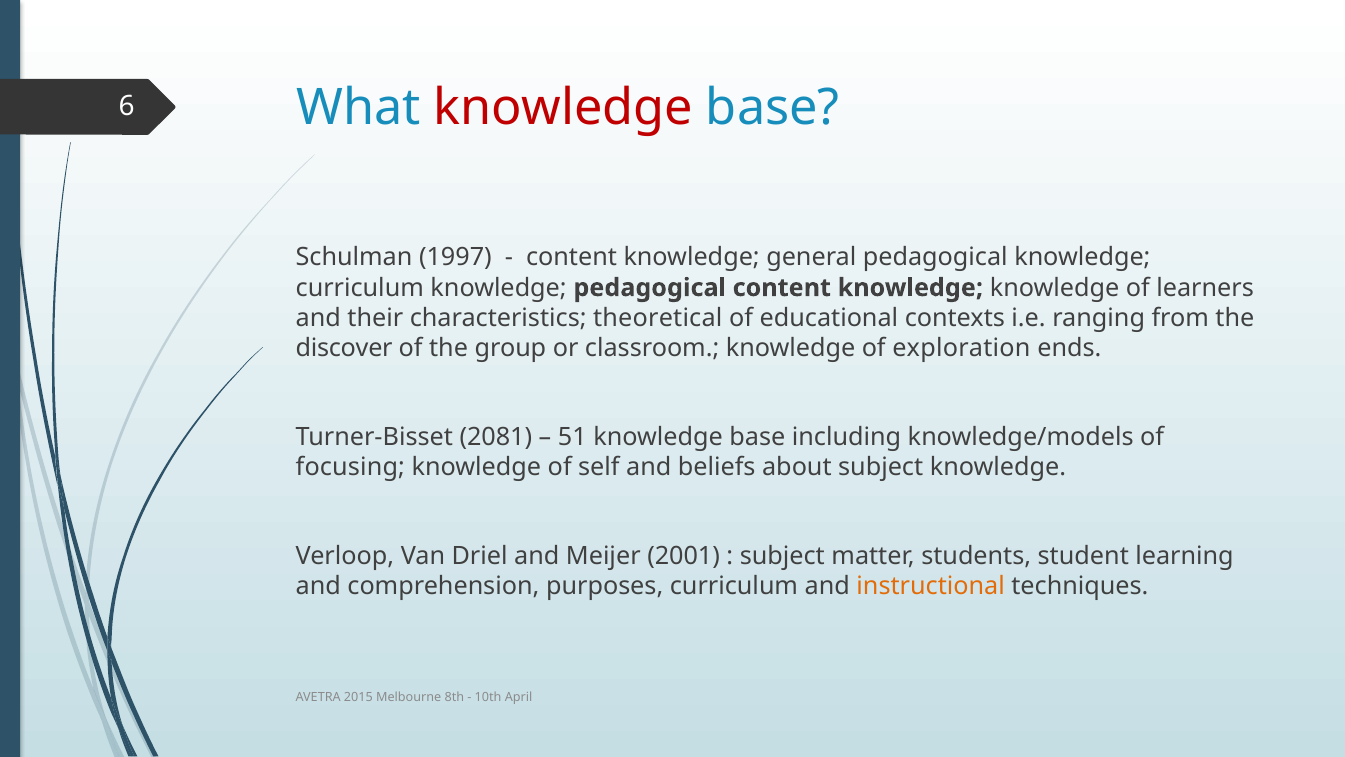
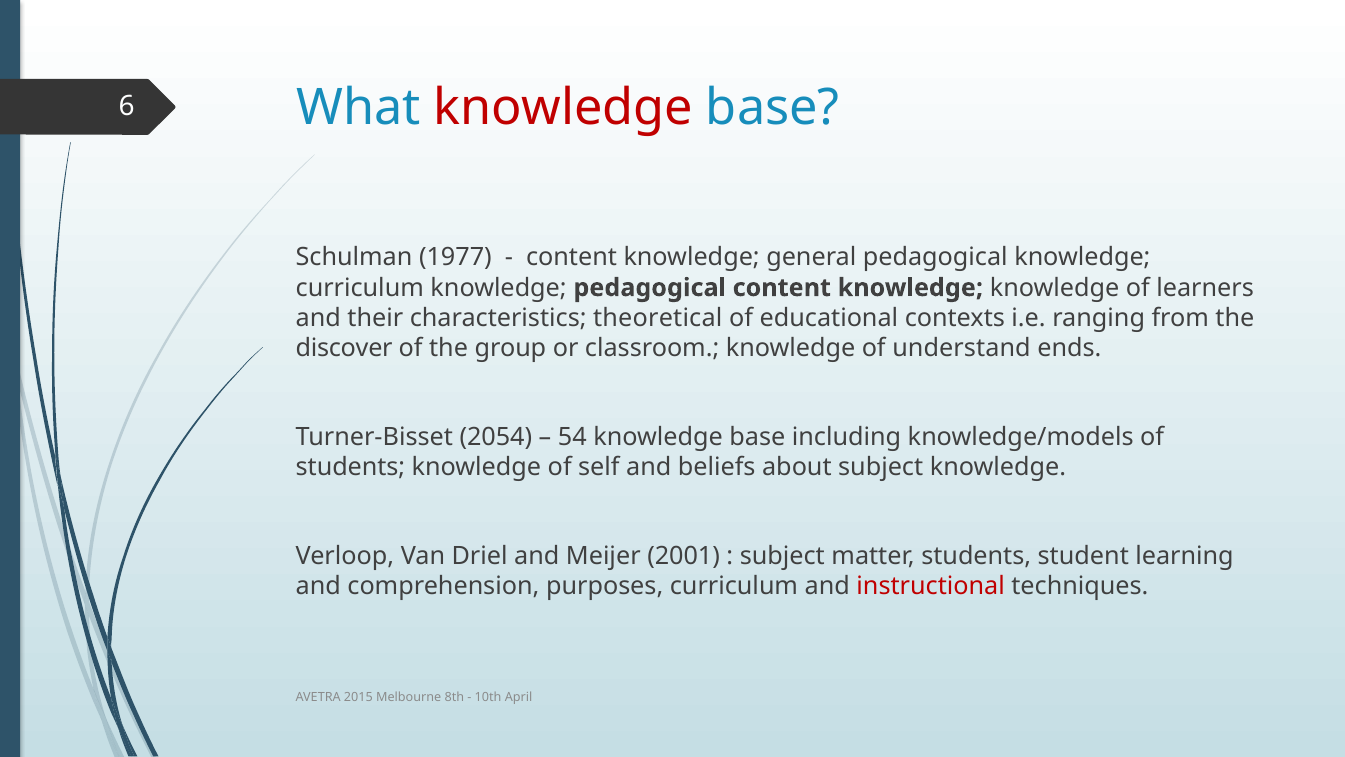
1997: 1997 -> 1977
exploration: exploration -> understand
2081: 2081 -> 2054
51: 51 -> 54
focusing at (350, 467): focusing -> students
instructional colour: orange -> red
